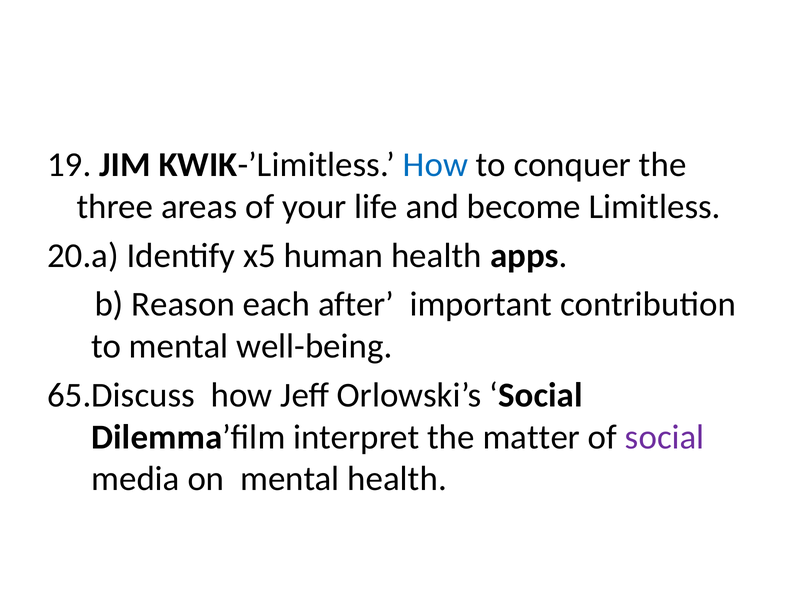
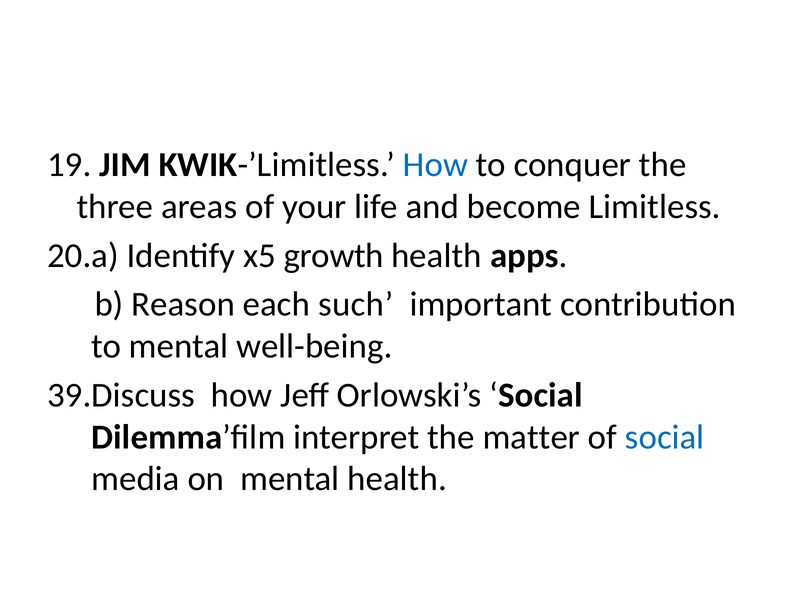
human: human -> growth
after: after -> such
65.Discuss: 65.Discuss -> 39.Discuss
social at (665, 437) colour: purple -> blue
